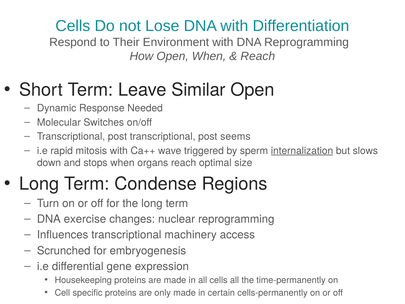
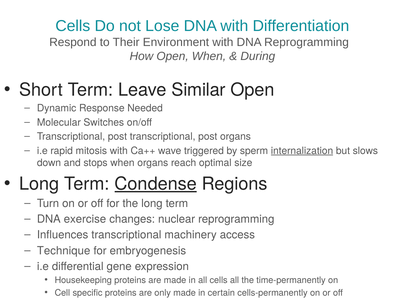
Reach at (258, 56): Reach -> During
post seems: seems -> organs
Condense underline: none -> present
Scrunched: Scrunched -> Technique
